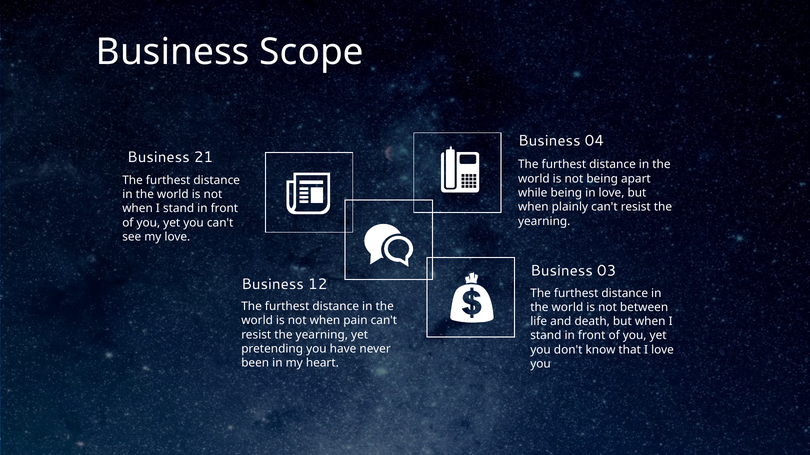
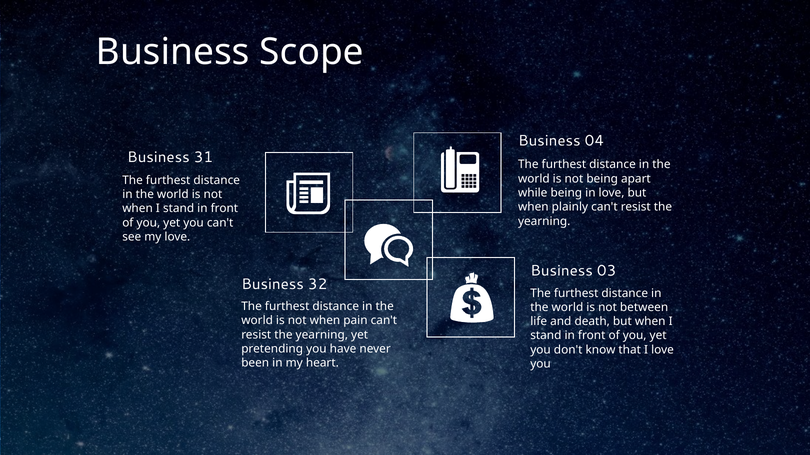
21: 21 -> 31
12: 12 -> 32
